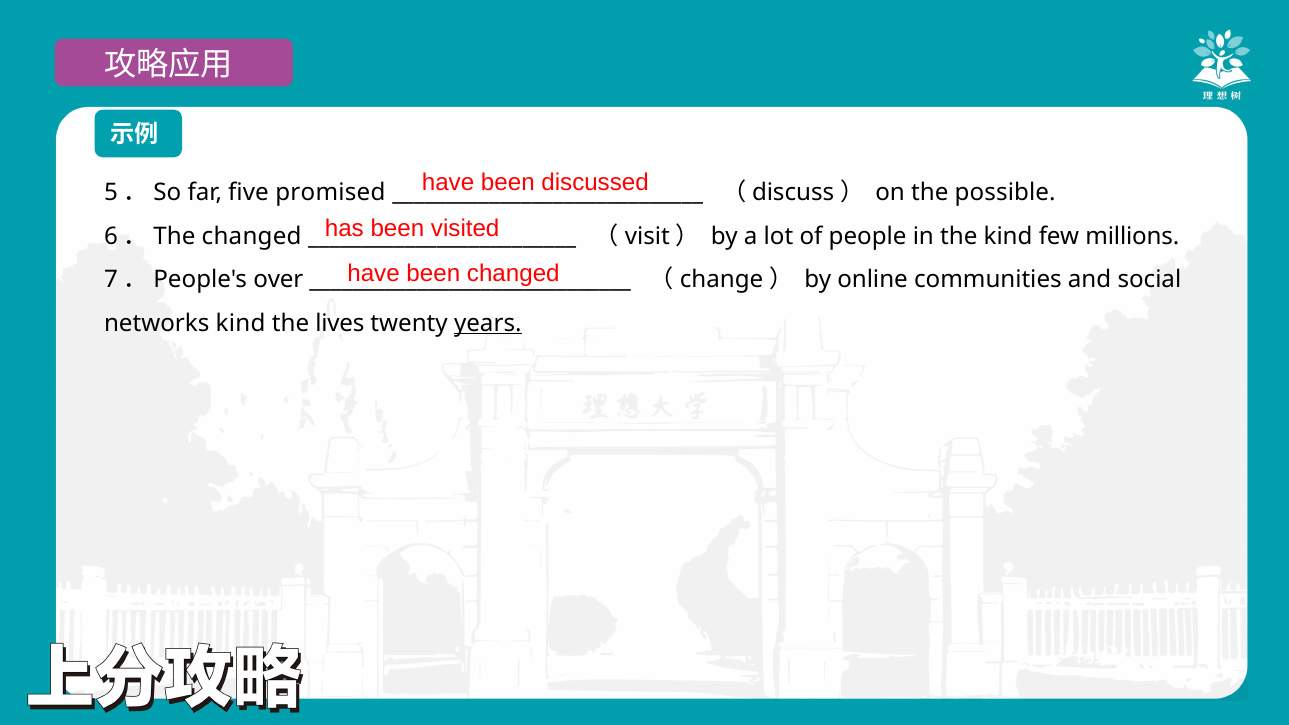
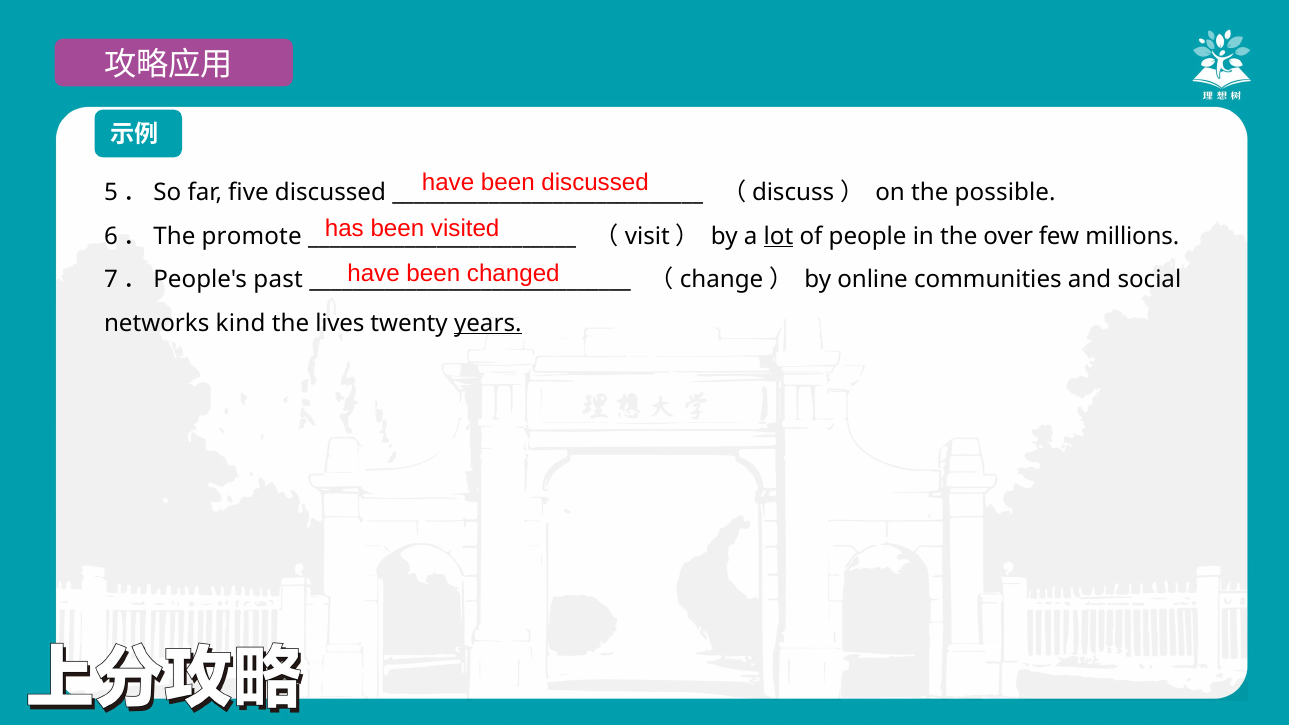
five promised: promised -> discussed
6．The changed: changed -> promote
lot underline: none -> present
the kind: kind -> over
over: over -> past
